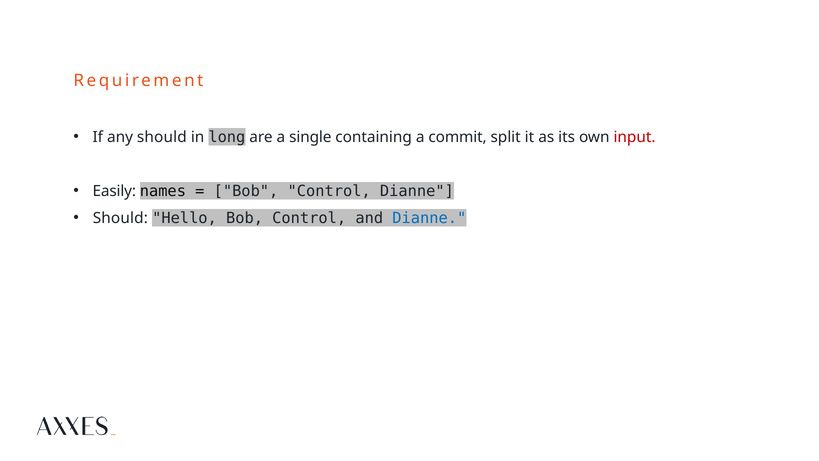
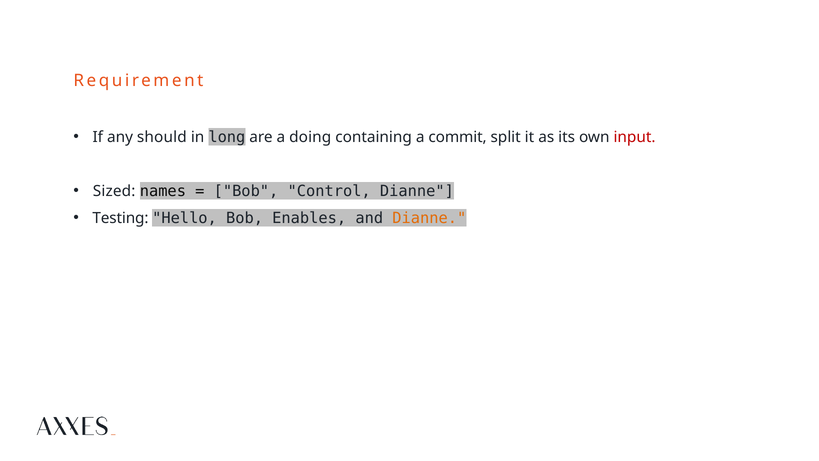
single: single -> doing
Easily: Easily -> Sized
Should at (120, 218): Should -> Testing
Hello Bob Control: Control -> Enables
Dianne at (429, 218) colour: blue -> orange
